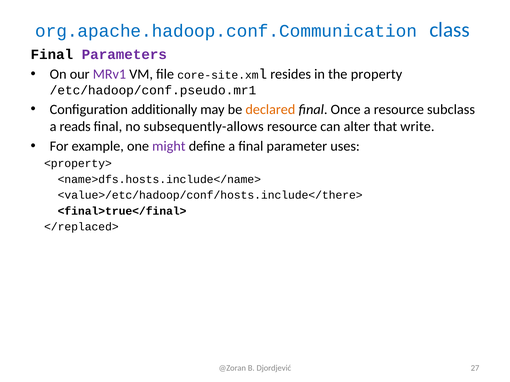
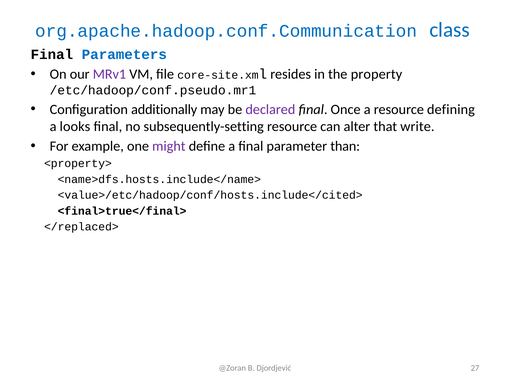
Parameters colour: purple -> blue
declared colour: orange -> purple
subclass: subclass -> defining
reads: reads -> looks
subsequently-allows: subsequently-allows -> subsequently-setting
uses: uses -> than
<value>/etc/hadoop/conf/hosts.include</there>: <value>/etc/hadoop/conf/hosts.include</there> -> <value>/etc/hadoop/conf/hosts.include</cited>
